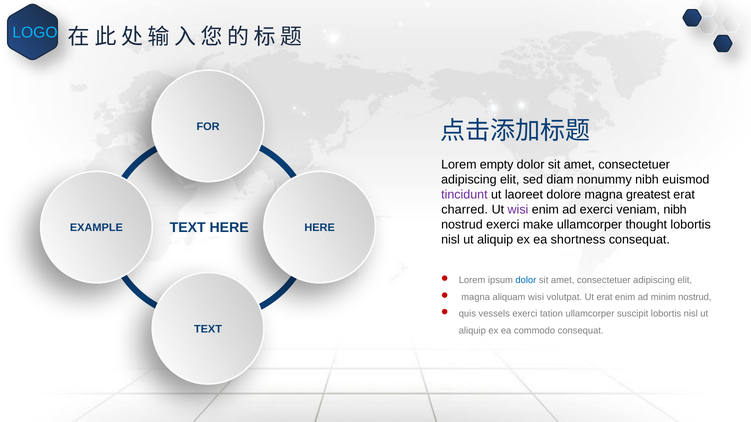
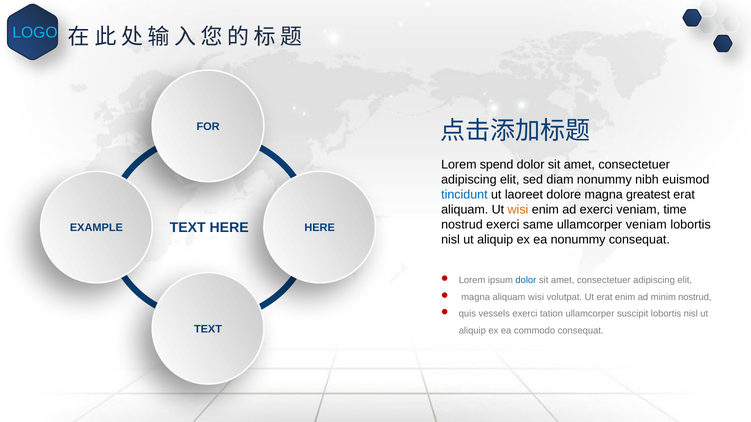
empty: empty -> spend
tincidunt colour: purple -> blue
charred at (465, 210): charred -> aliquam
wisi at (518, 210) colour: purple -> orange
veniam nibh: nibh -> time
make: make -> same
ullamcorper thought: thought -> veniam
ea shortness: shortness -> nonummy
